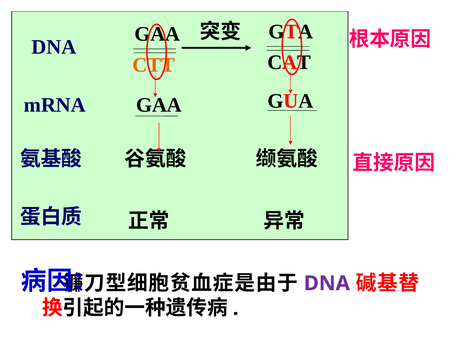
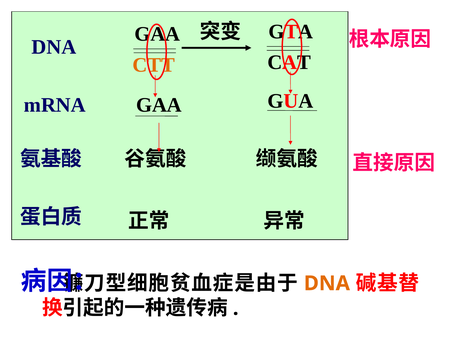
DNA at (327, 283) colour: purple -> orange
